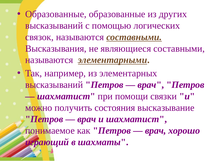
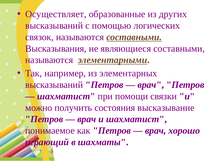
Образованные at (56, 14): Образованные -> Осуществляет
